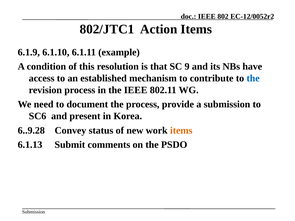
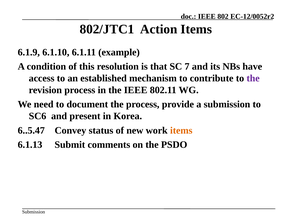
9: 9 -> 7
the at (253, 78) colour: blue -> purple
6..9.28: 6..9.28 -> 6..5.47
